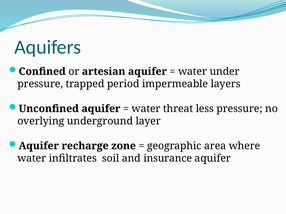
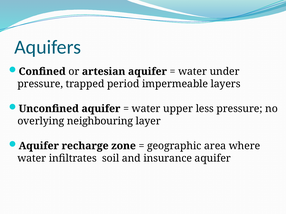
threat: threat -> upper
underground: underground -> neighbouring
